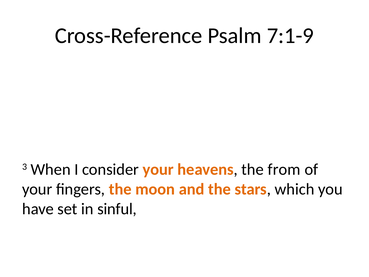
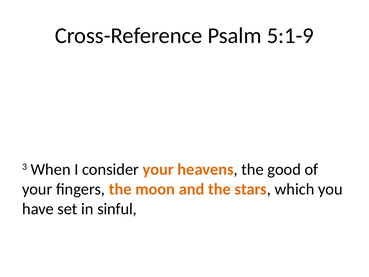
7:1-9: 7:1-9 -> 5:1-9
from: from -> good
